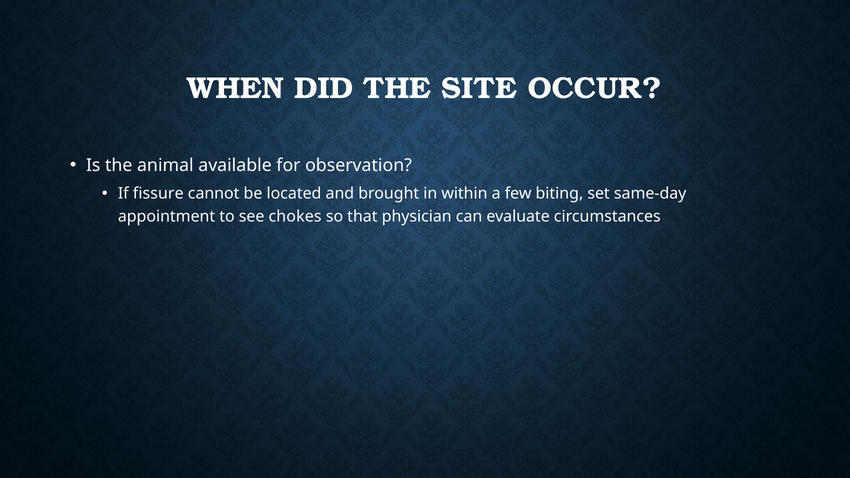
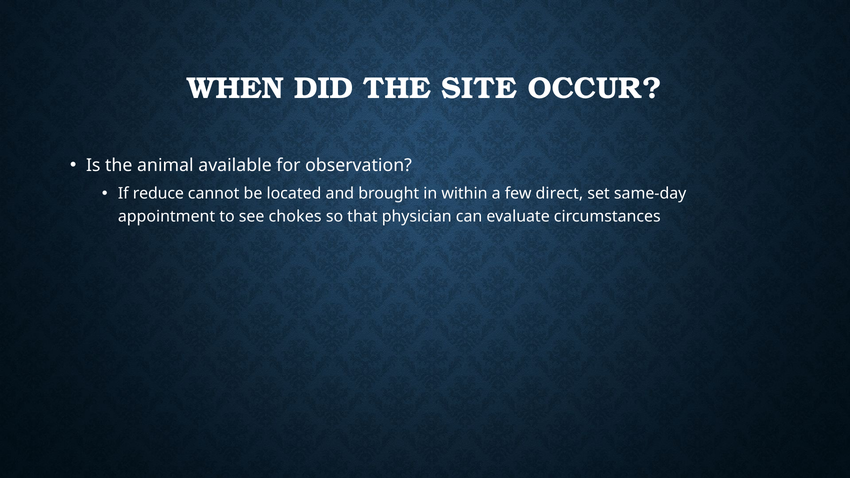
fissure: fissure -> reduce
biting: biting -> direct
